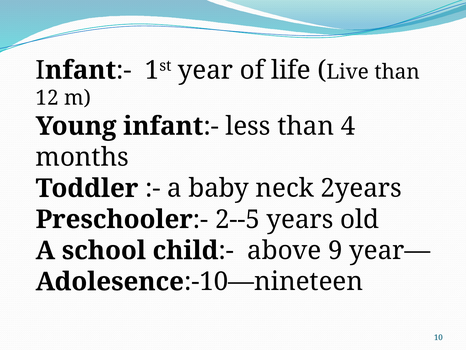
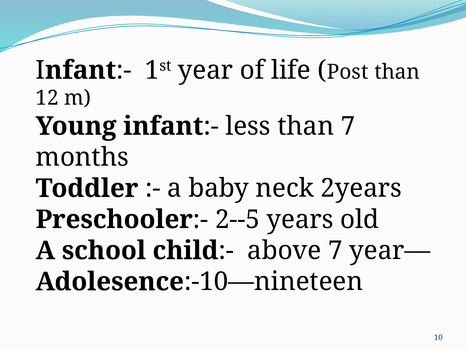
Live: Live -> Post
than 4: 4 -> 7
above 9: 9 -> 7
